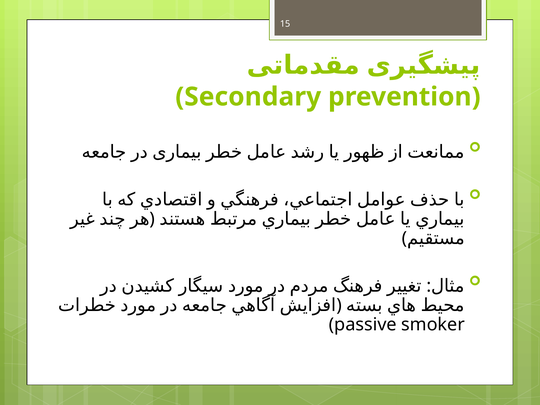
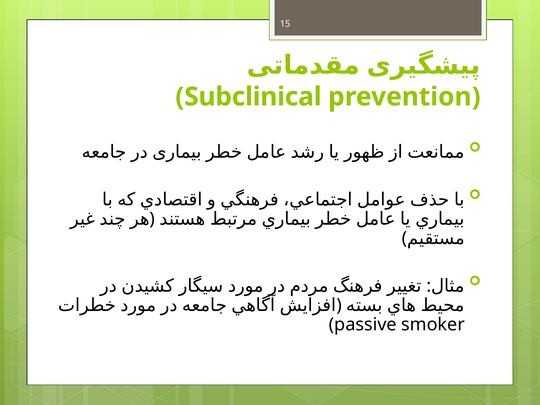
Secondary: Secondary -> Subclinical
